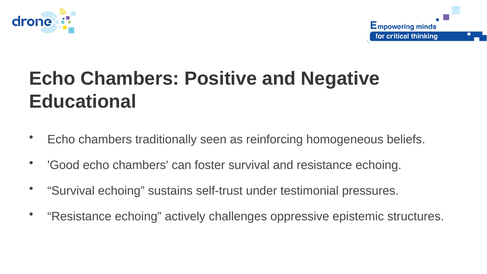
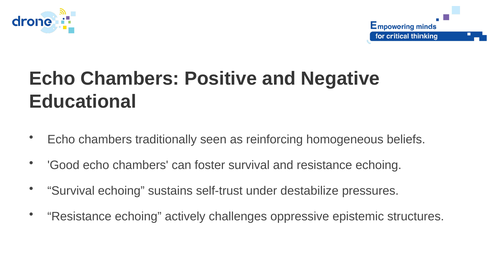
testimonial: testimonial -> destabilize
